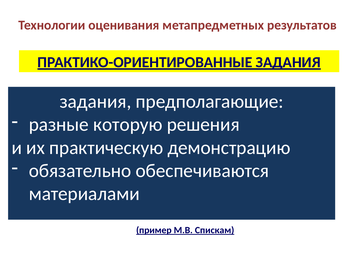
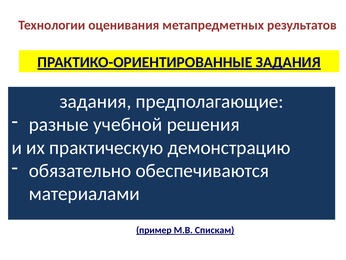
которую: которую -> учебной
